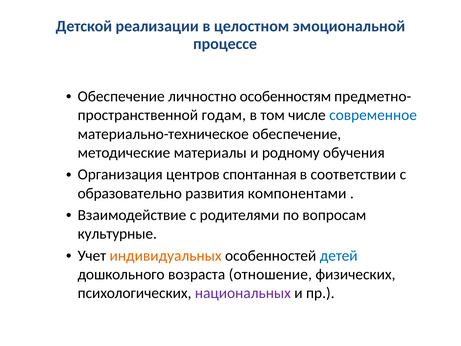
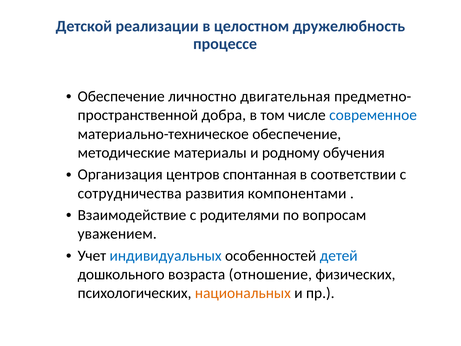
эмоциональной: эмоциональной -> дружелюбность
особенностям: особенностям -> двигательная
годам: годам -> добра
образовательно: образовательно -> сотрудничества
культурные: культурные -> уважением
индивидуальных colour: orange -> blue
национальных colour: purple -> orange
